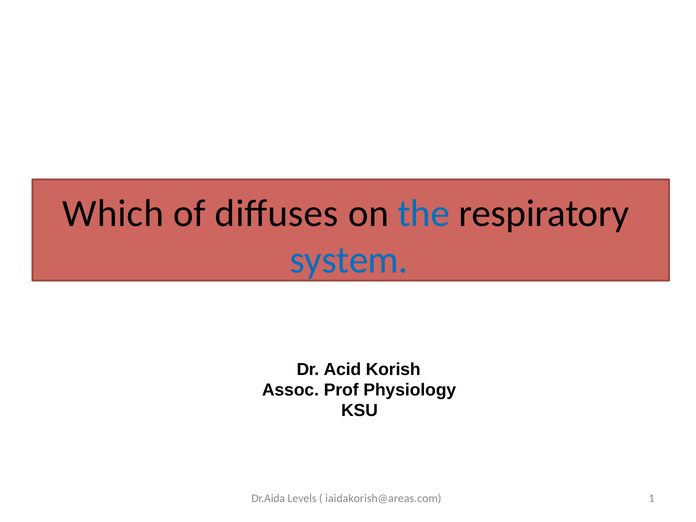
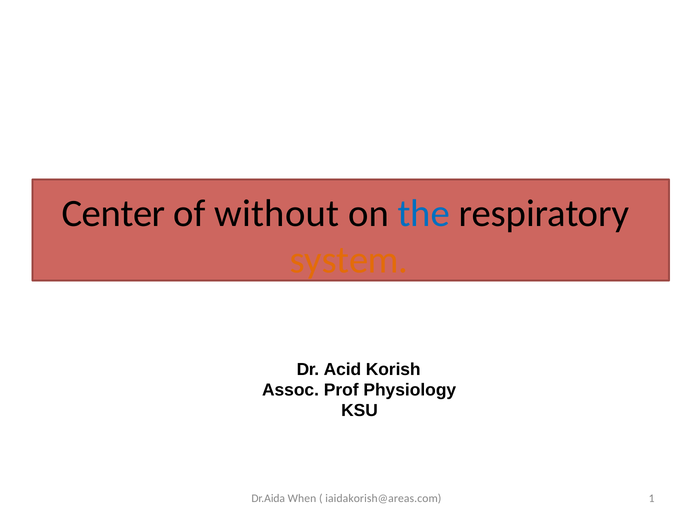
Which: Which -> Center
diﬀuses: diﬀuses -> without
system colour: blue -> orange
Levels: Levels -> When
